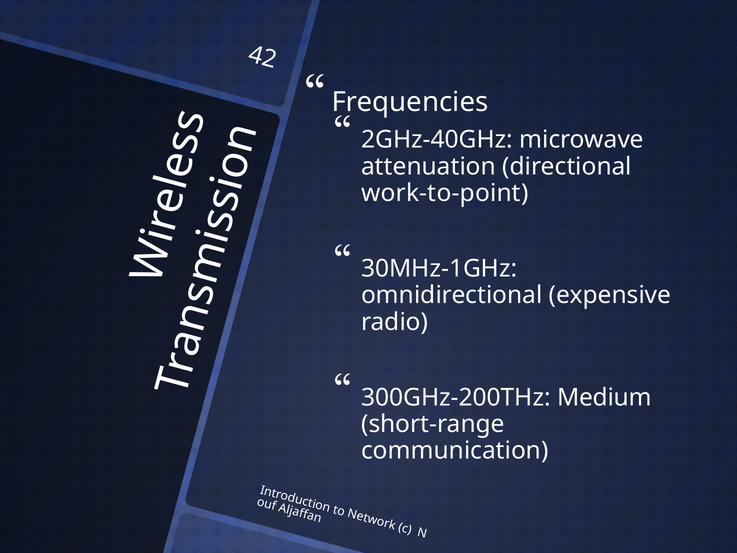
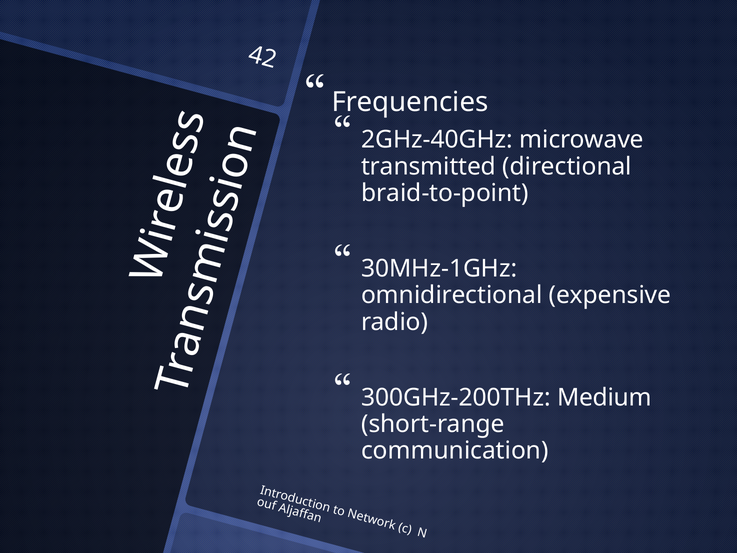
attenuation: attenuation -> transmitted
work-to-point: work-to-point -> braid-to-point
